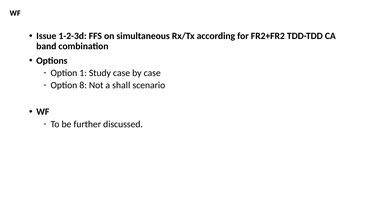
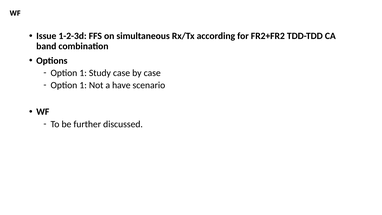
8 at (83, 85): 8 -> 1
shall: shall -> have
